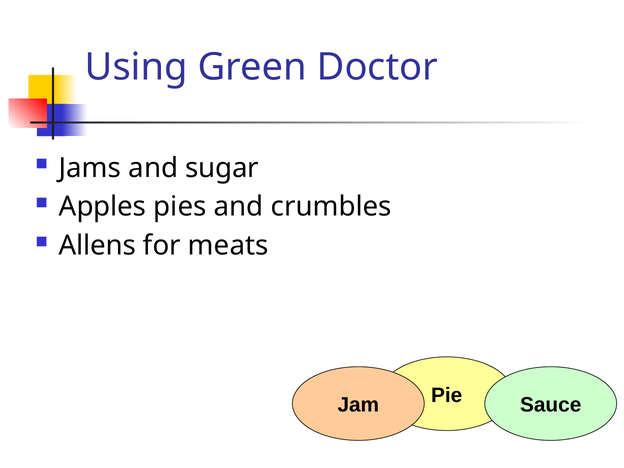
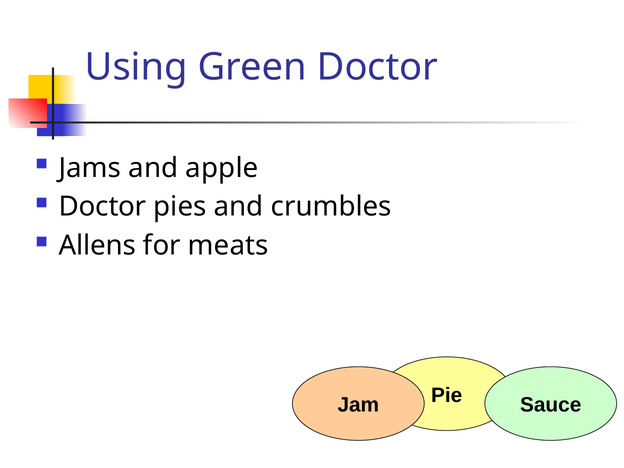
sugar: sugar -> apple
Apples at (103, 207): Apples -> Doctor
